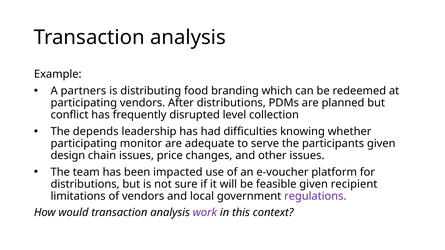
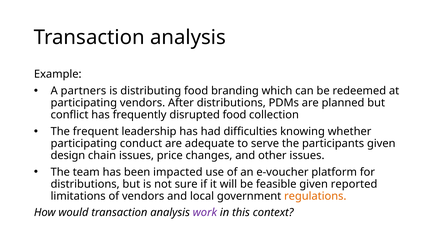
disrupted level: level -> food
depends: depends -> frequent
monitor: monitor -> conduct
recipient: recipient -> reported
regulations colour: purple -> orange
